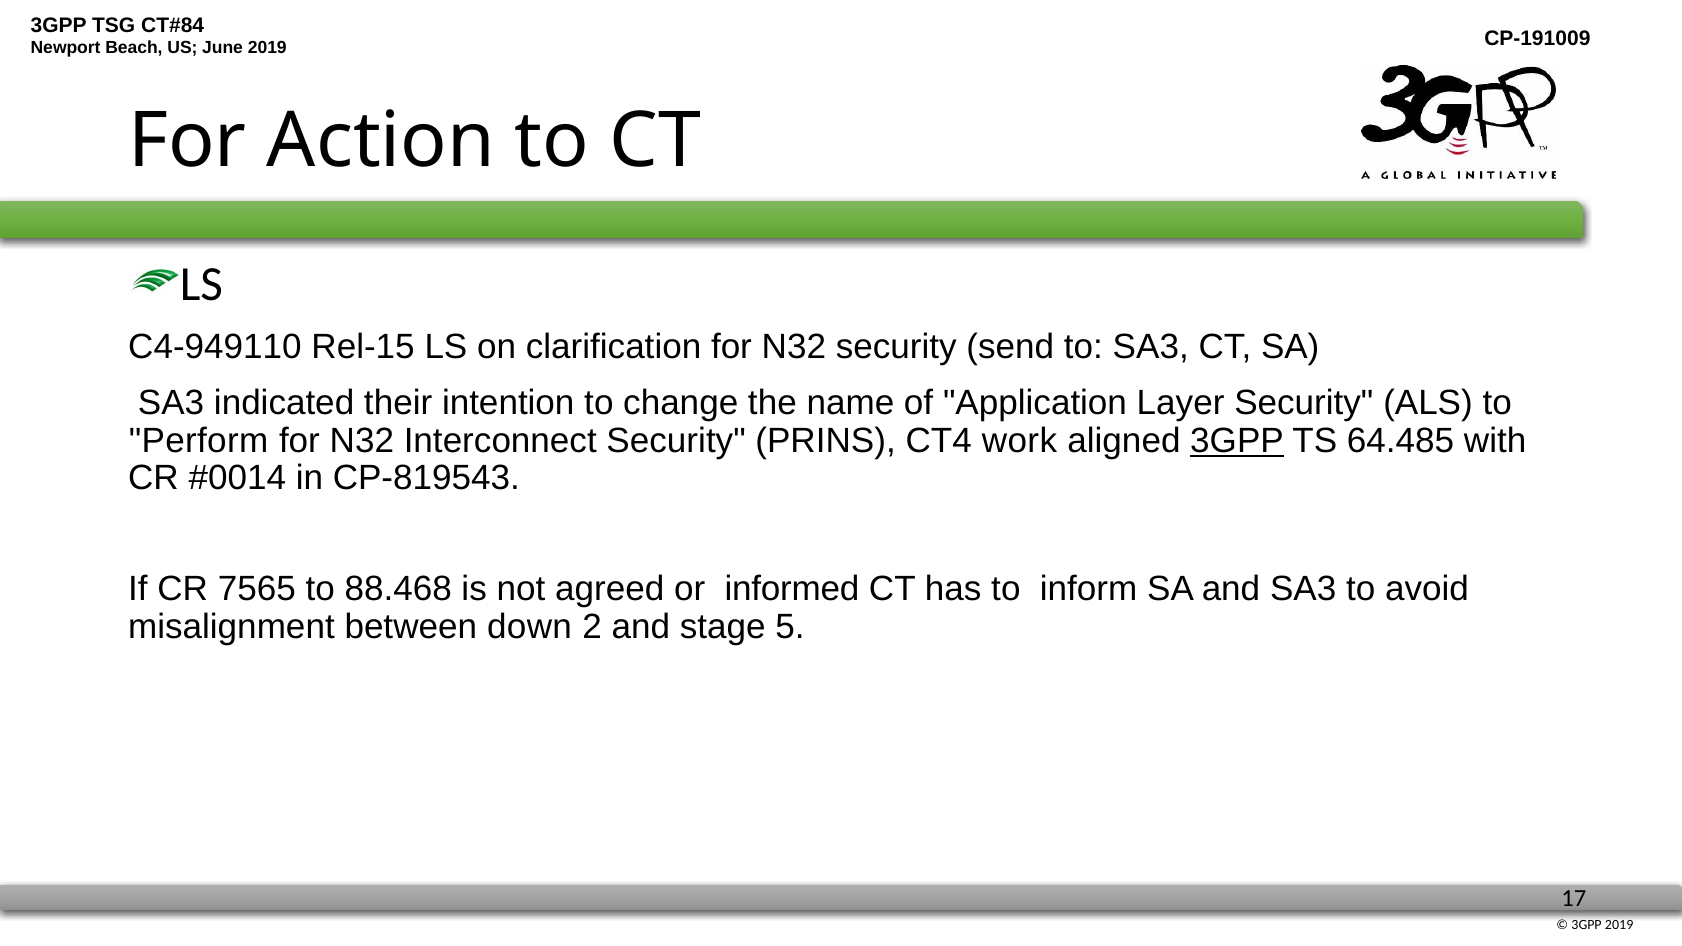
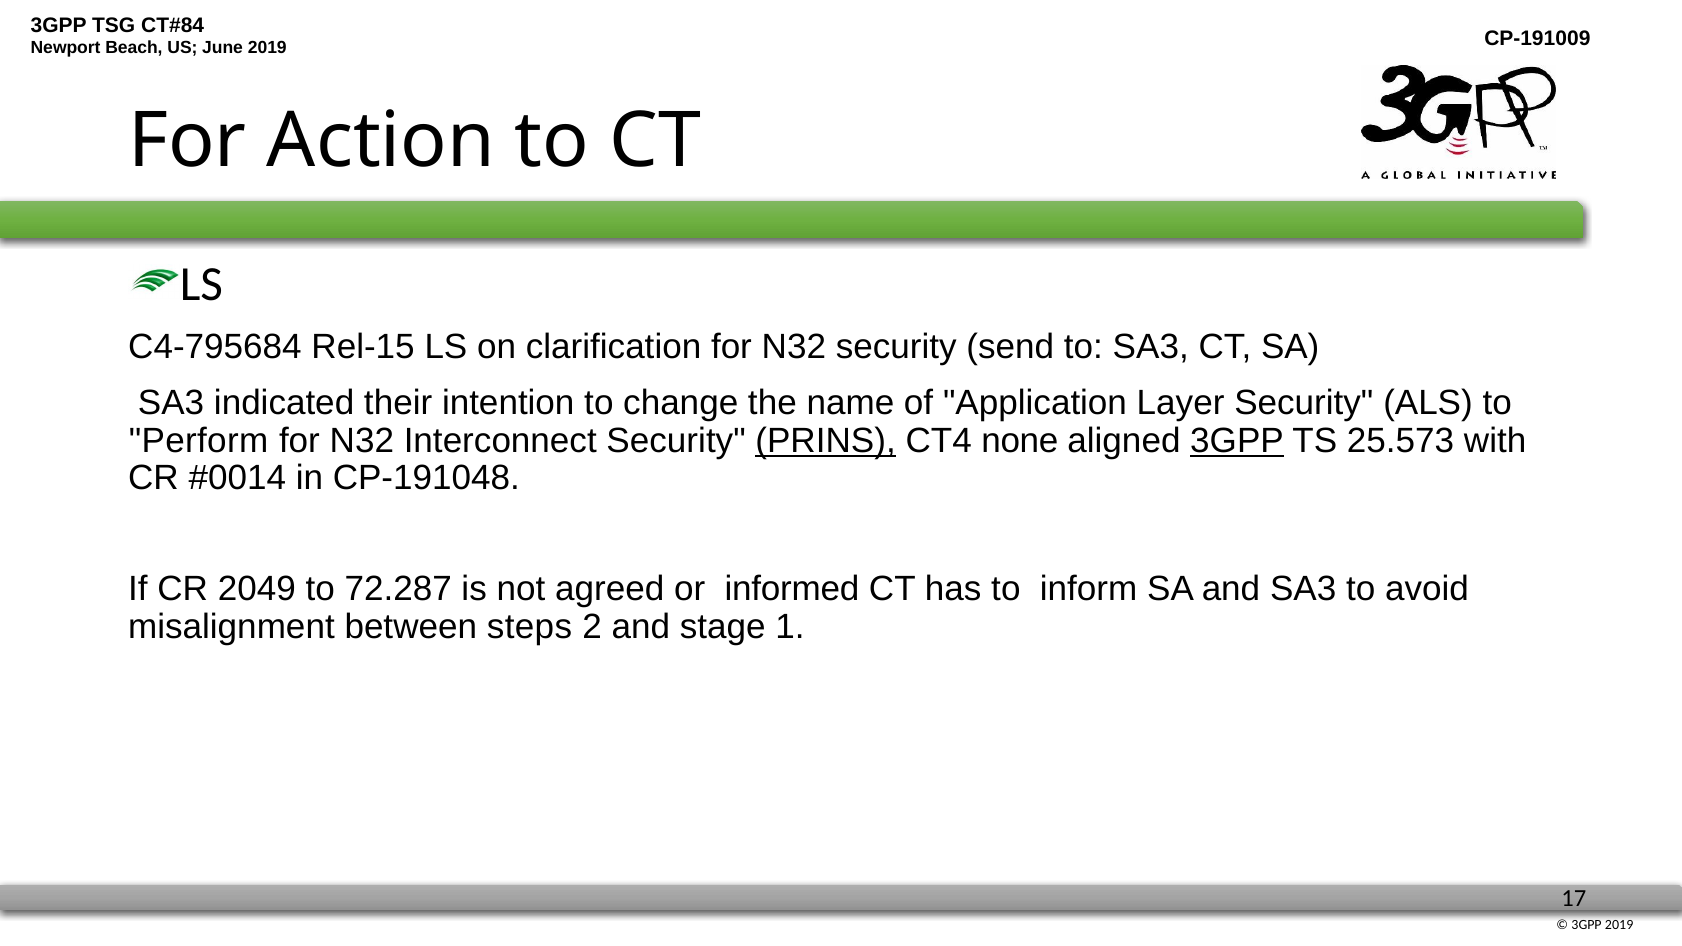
C4-949110: C4-949110 -> C4-795684
PRINS underline: none -> present
work: work -> none
64.485: 64.485 -> 25.573
CP-819543: CP-819543 -> CP-191048
7565: 7565 -> 2049
88.468: 88.468 -> 72.287
down: down -> steps
5: 5 -> 1
